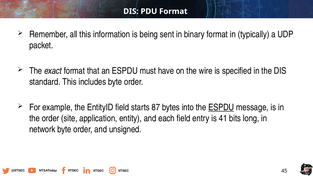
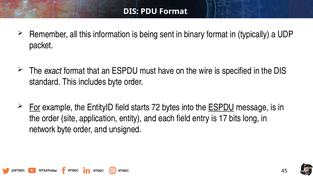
For underline: none -> present
87: 87 -> 72
41: 41 -> 17
